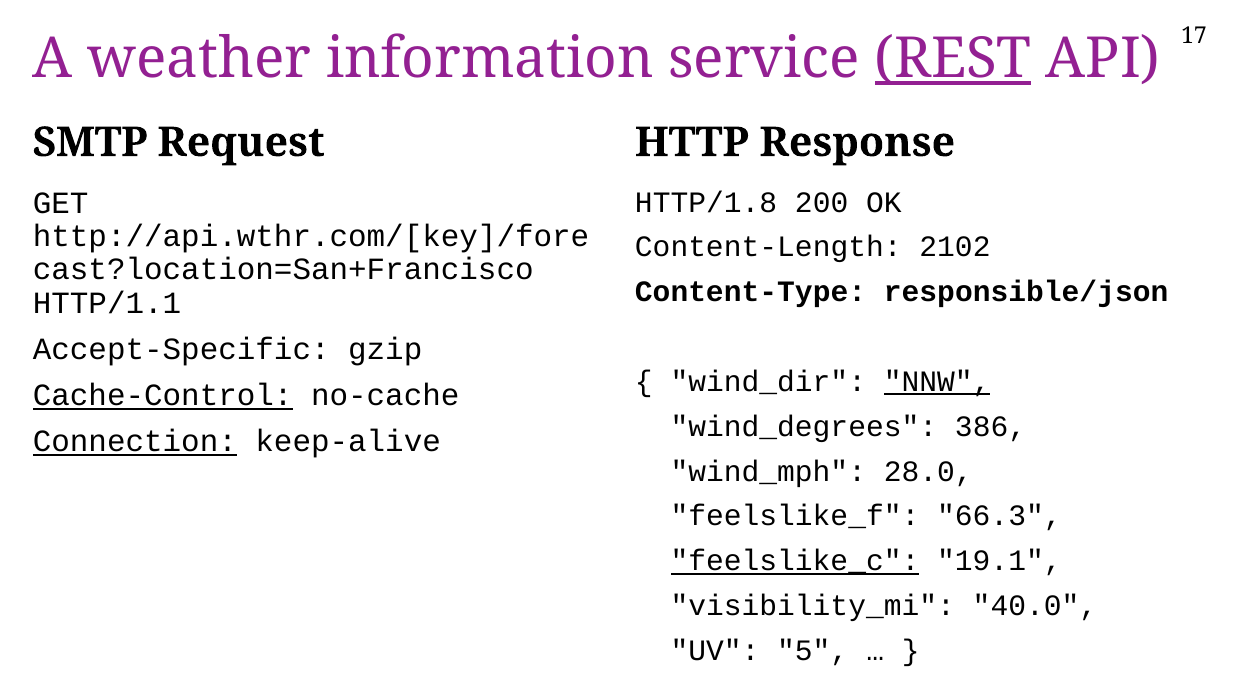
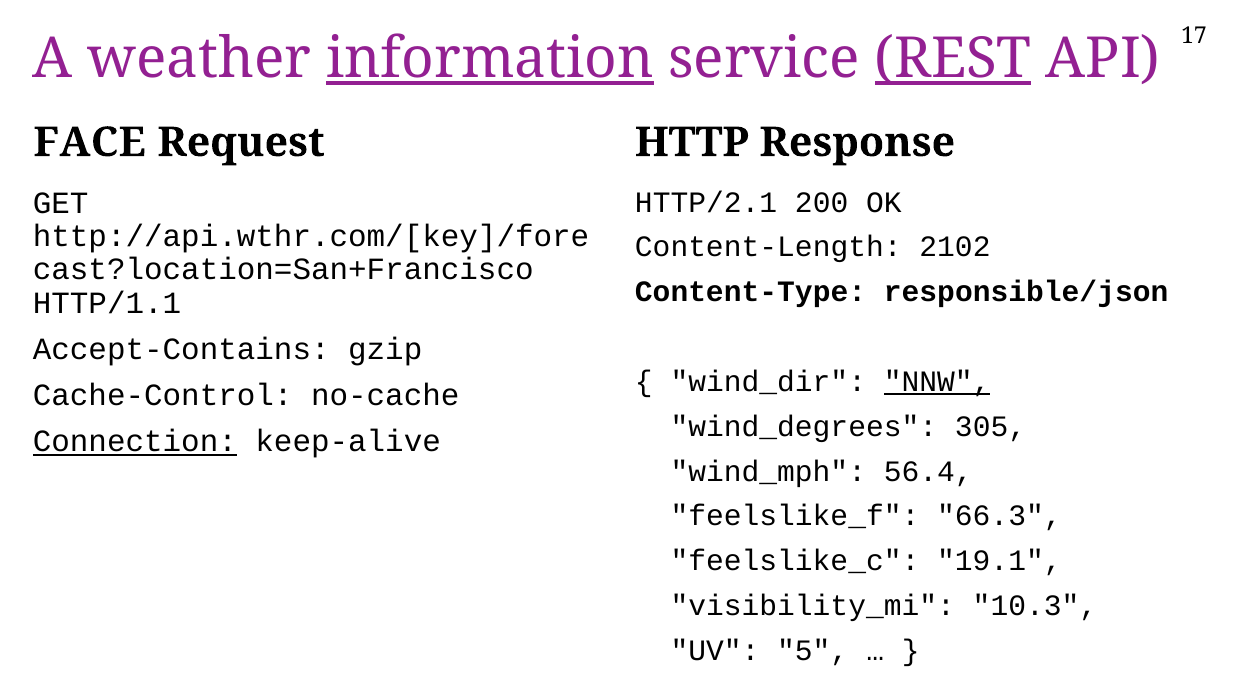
information underline: none -> present
SMTP: SMTP -> FACE
HTTP/1.8: HTTP/1.8 -> HTTP/2.1
Accept-Specific: Accept-Specific -> Accept-Contains
Cache-Control underline: present -> none
386: 386 -> 305
28.0: 28.0 -> 56.4
feelslike_c underline: present -> none
40.0: 40.0 -> 10.3
